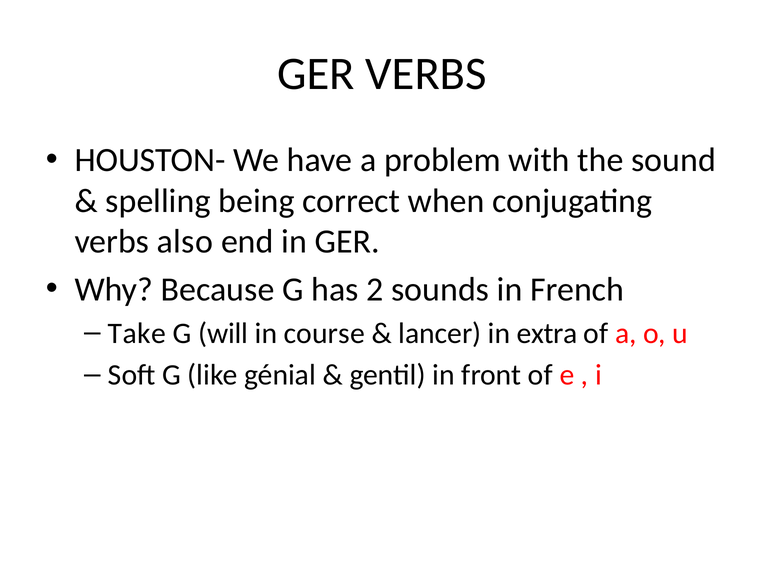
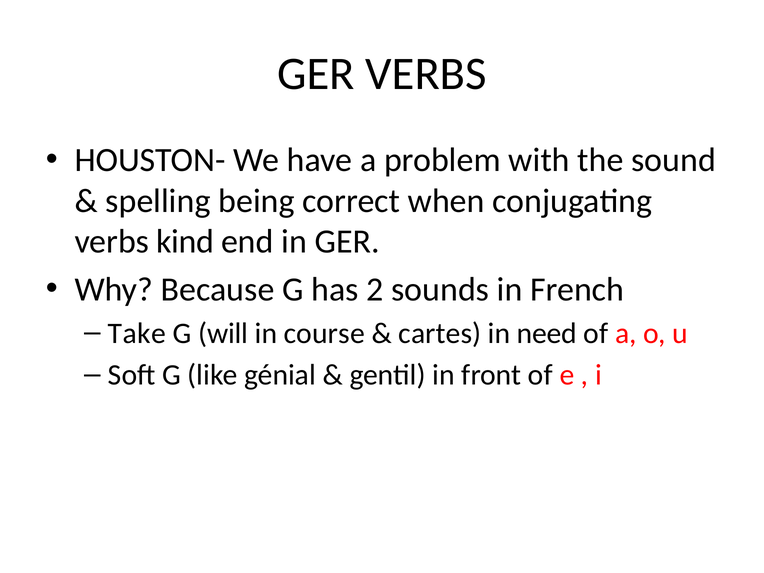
also: also -> kind
lancer: lancer -> cartes
extra: extra -> need
